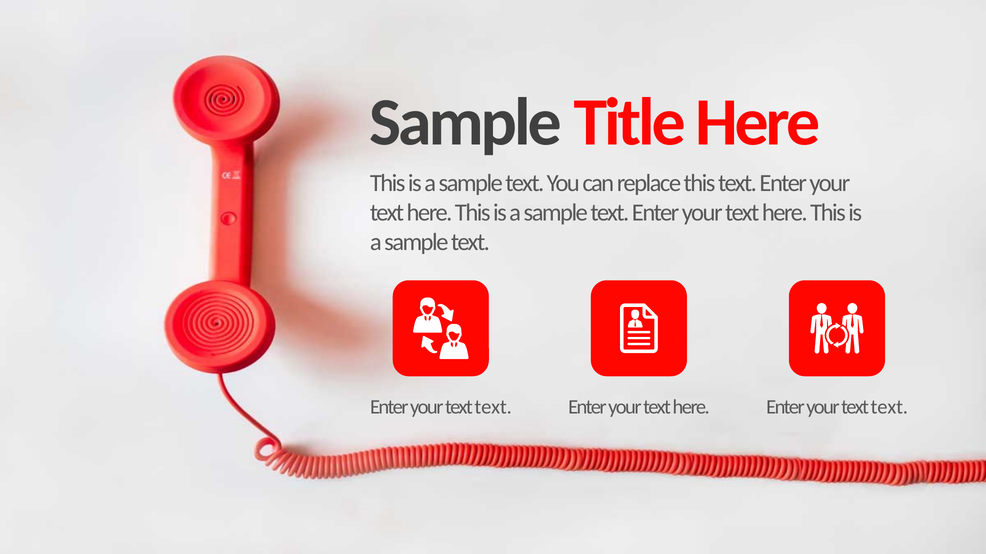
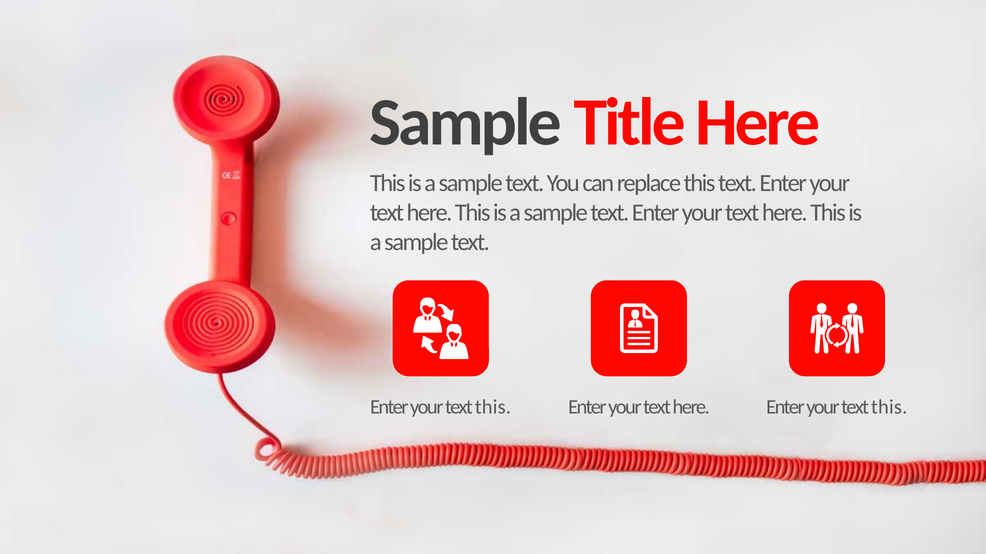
text at (493, 407): text -> this
text at (889, 407): text -> this
